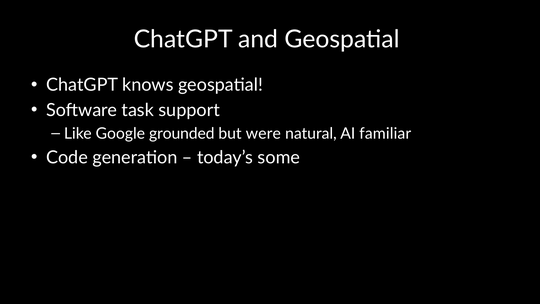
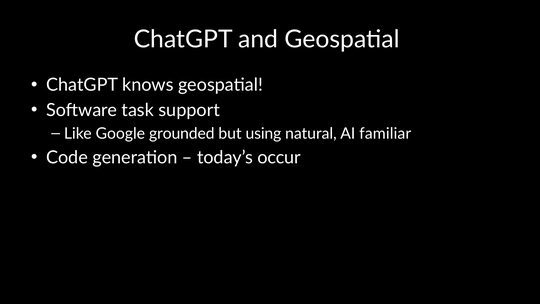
were: were -> using
some: some -> occur
